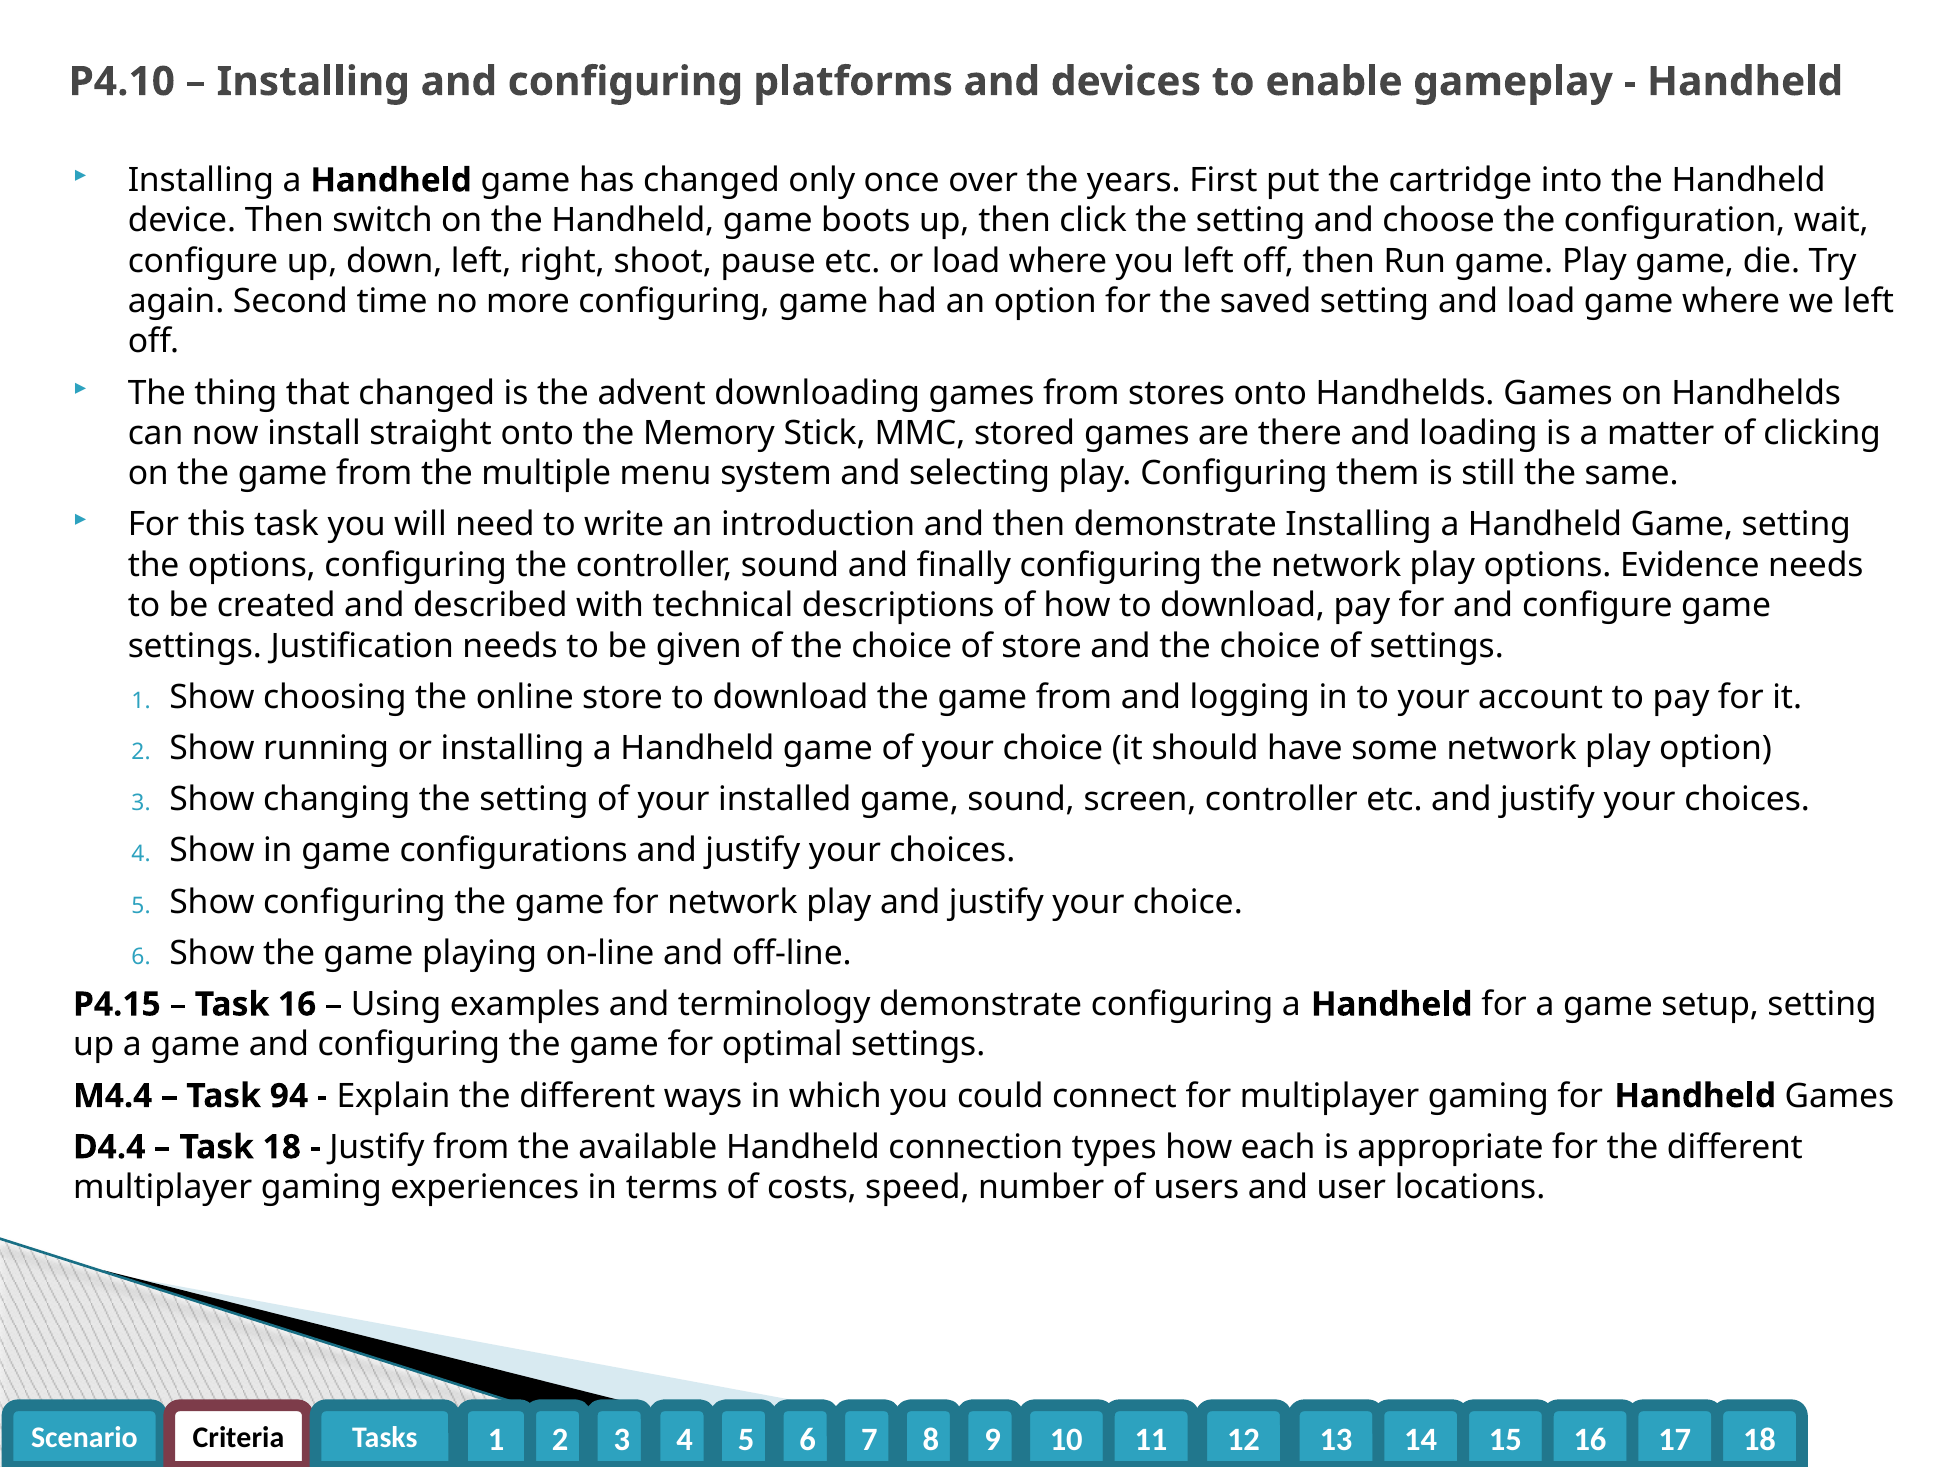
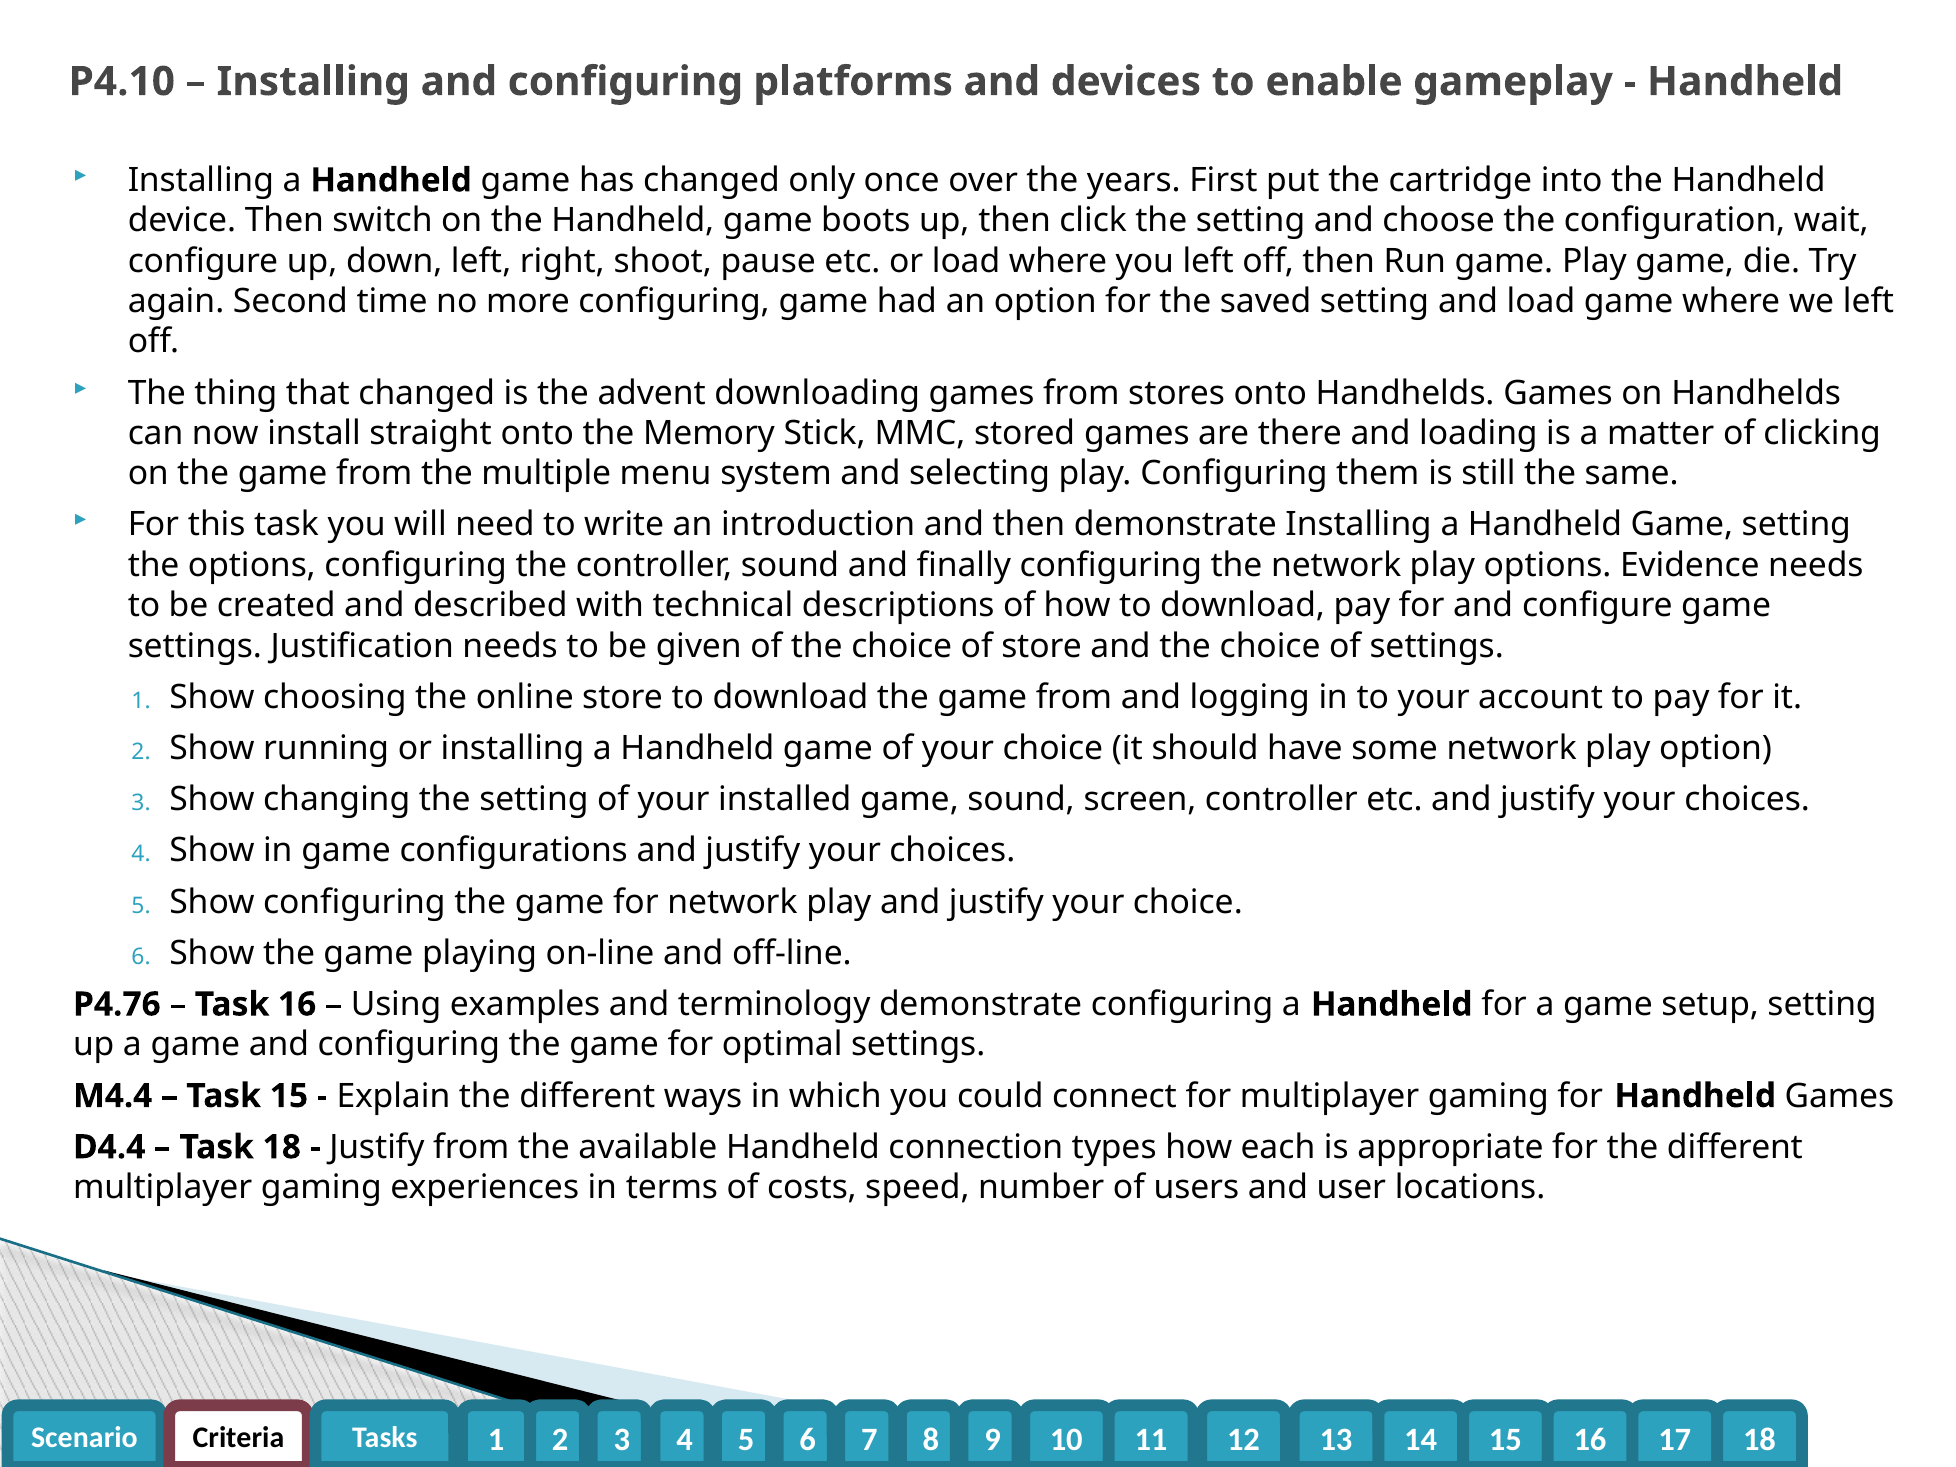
P4.15: P4.15 -> P4.76
Task 94: 94 -> 15
